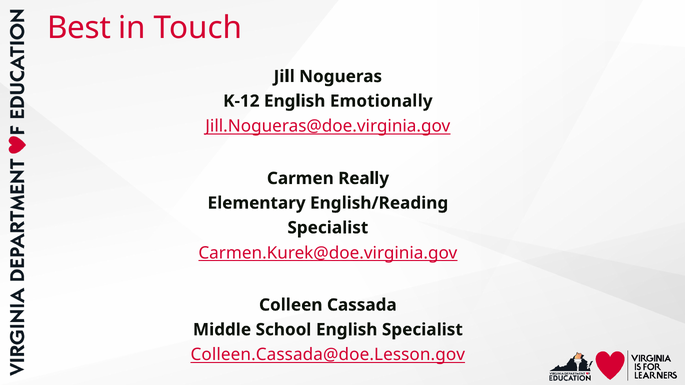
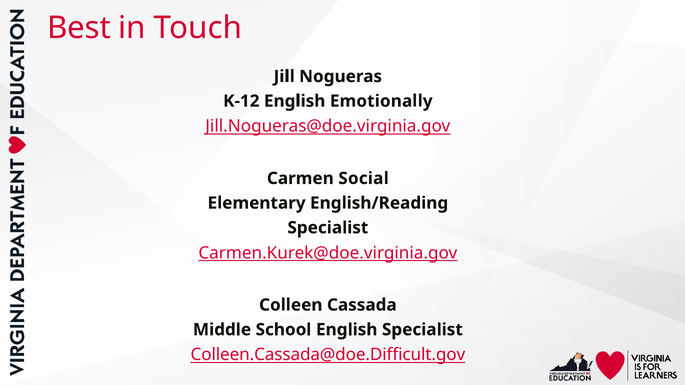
Really: Really -> Social
Colleen.Cassada@doe.Lesson.gov: Colleen.Cassada@doe.Lesson.gov -> Colleen.Cassada@doe.Difficult.gov
